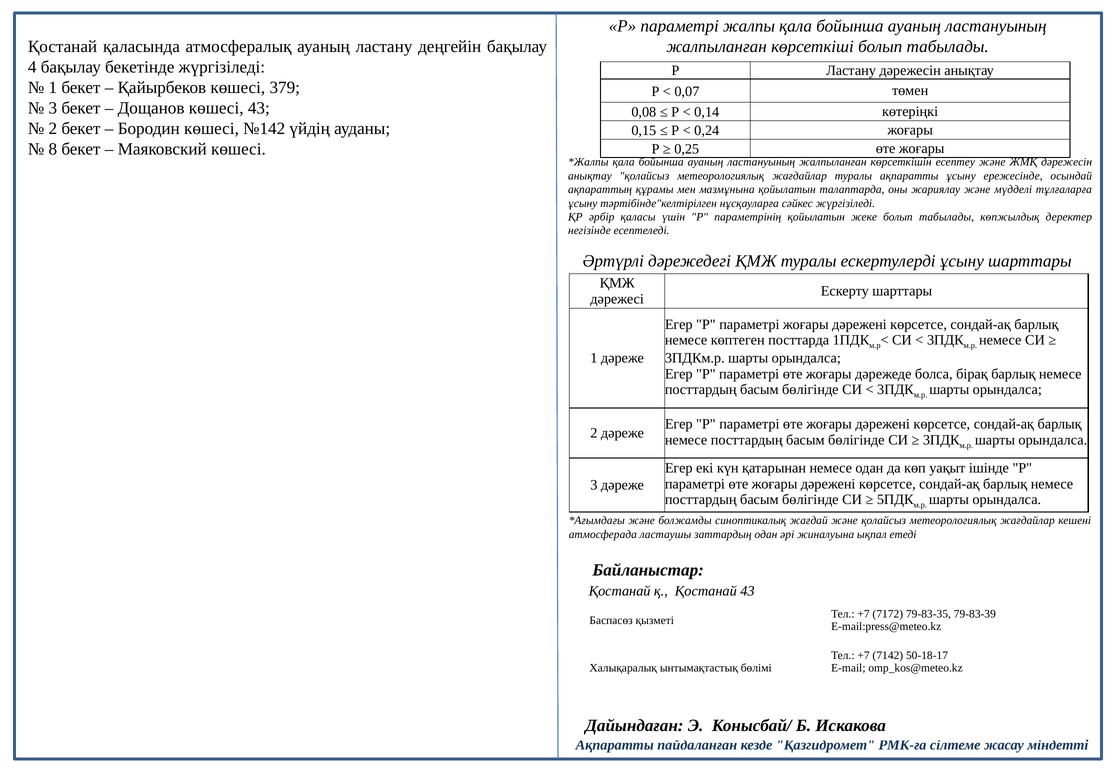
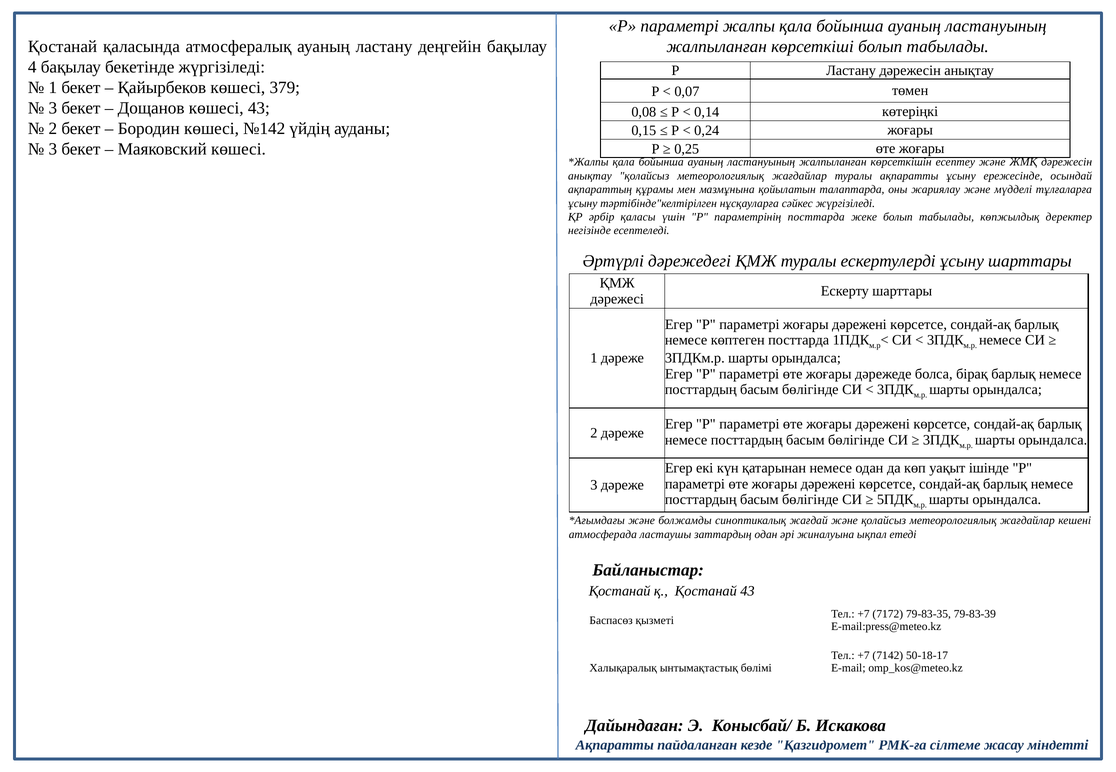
8 at (53, 149): 8 -> 3
параметрінің қойылатын: қойылатын -> посттарда
